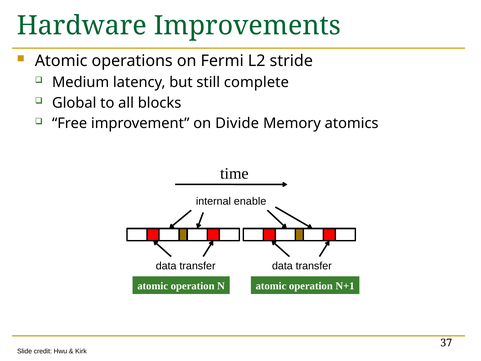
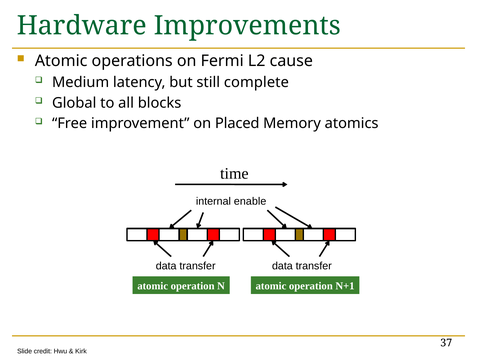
stride: stride -> cause
Divide: Divide -> Placed
